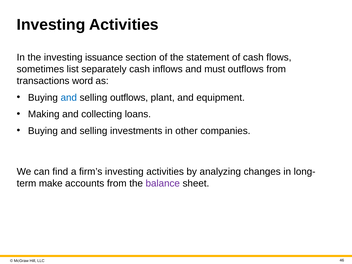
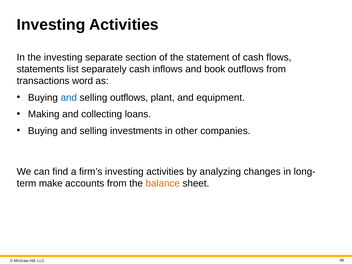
issuance: issuance -> separate
sometimes: sometimes -> statements
must: must -> book
balance colour: purple -> orange
